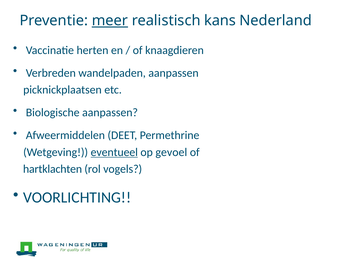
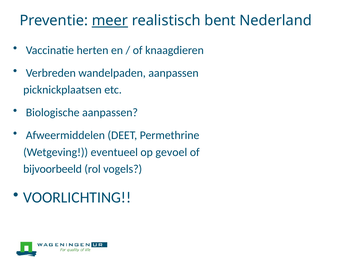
kans: kans -> bent
eventueel underline: present -> none
hartklachten: hartklachten -> bijvoorbeeld
